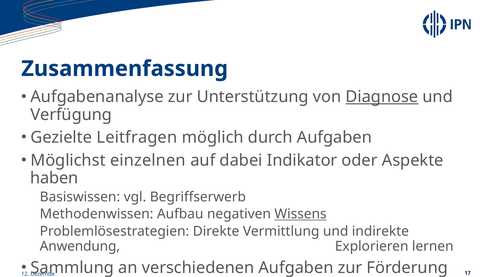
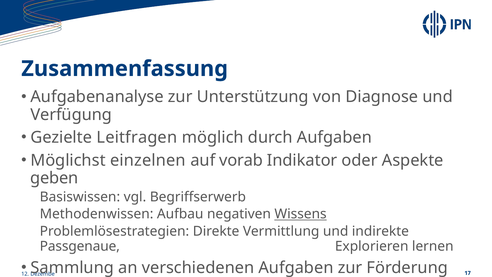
Diagnose underline: present -> none
dabei: dabei -> vorab
haben: haben -> geben
Anwendung: Anwendung -> Passgenaue
